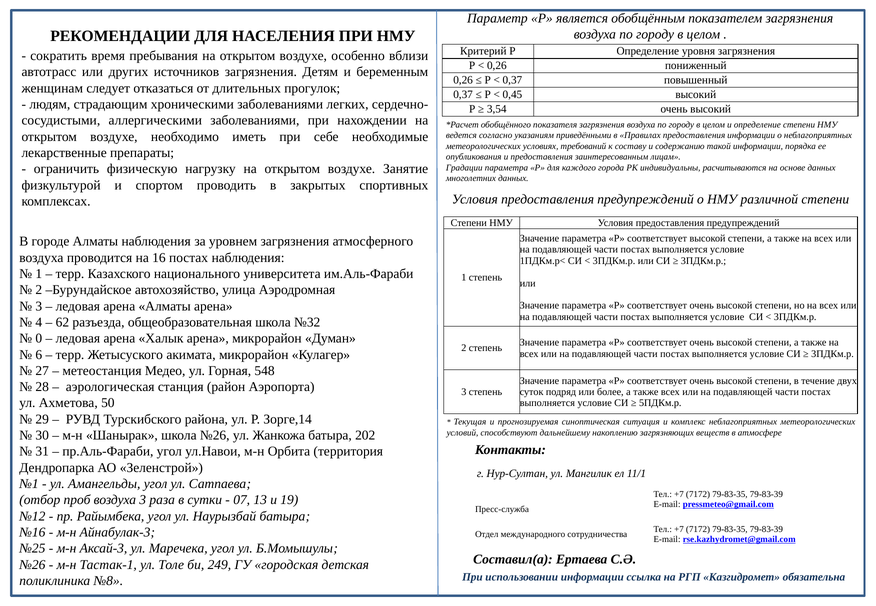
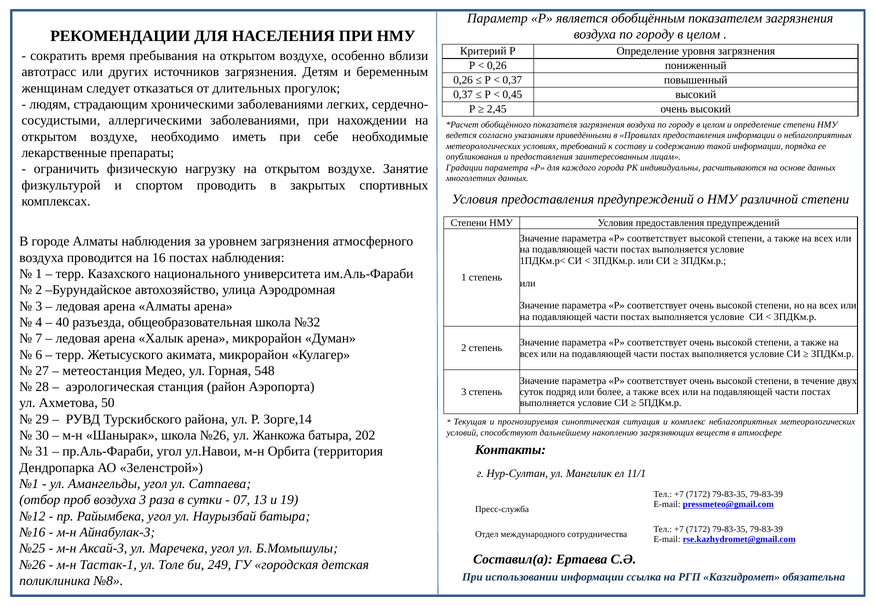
3,54: 3,54 -> 2,45
62: 62 -> 40
0: 0 -> 7
